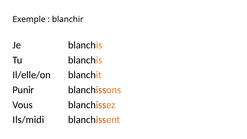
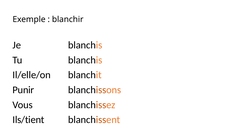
Ils/midi: Ils/midi -> Ils/tient
